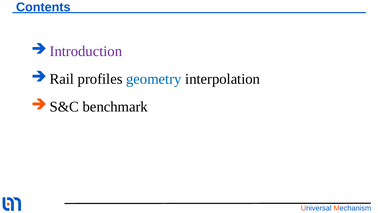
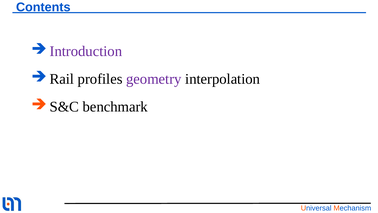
geometry colour: blue -> purple
